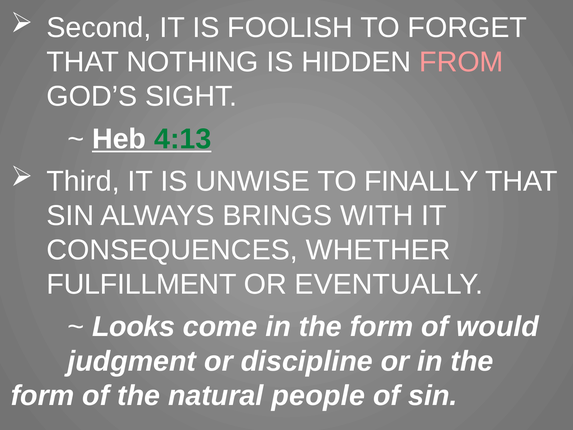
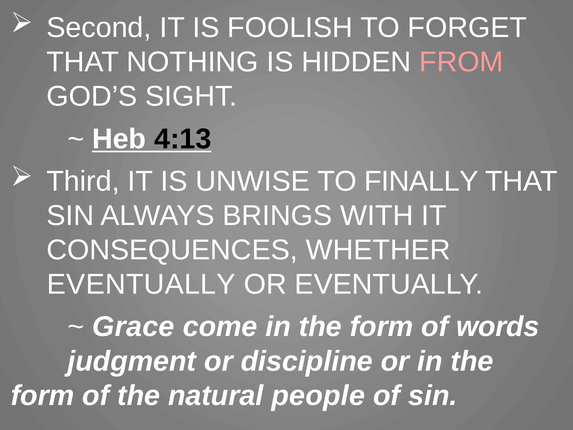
4:13 colour: green -> black
FULFILLMENT at (142, 284): FULFILLMENT -> EVENTUALLY
Looks: Looks -> Grace
would: would -> words
